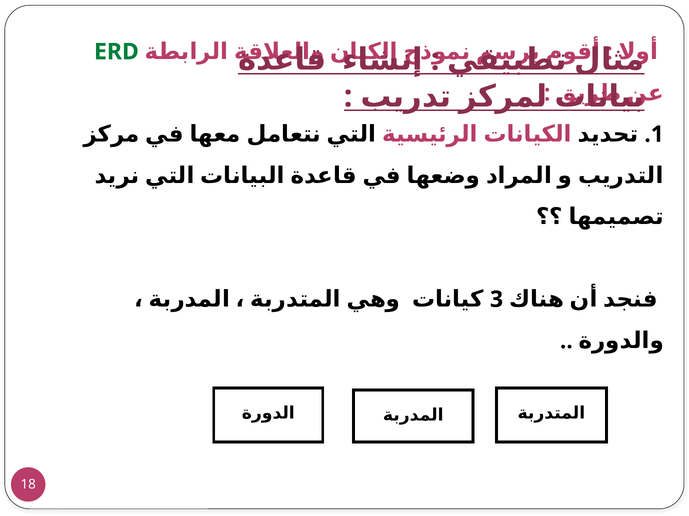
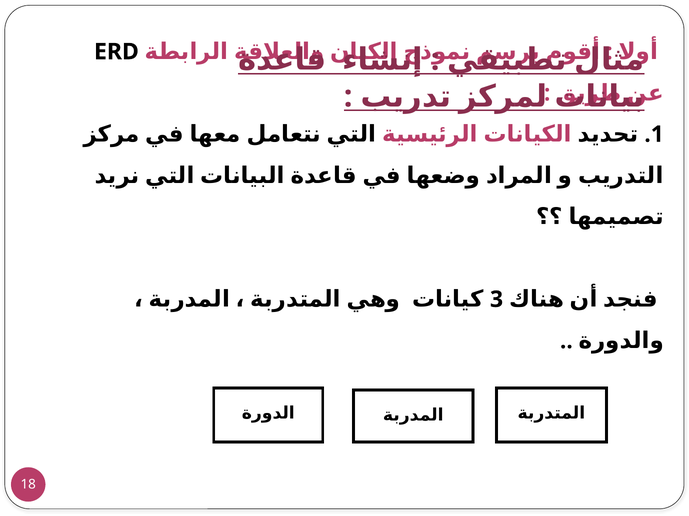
ERD colour: green -> black
